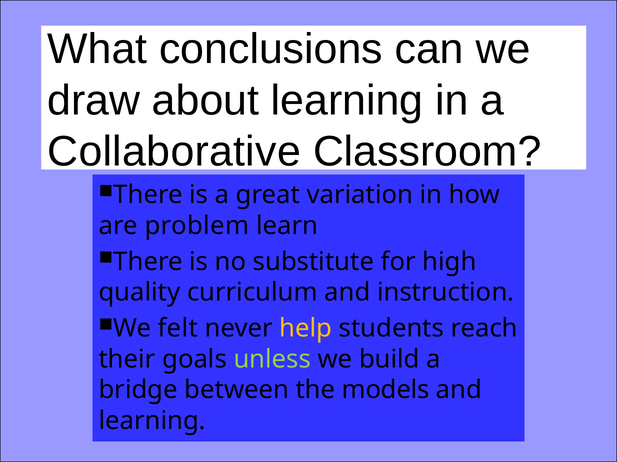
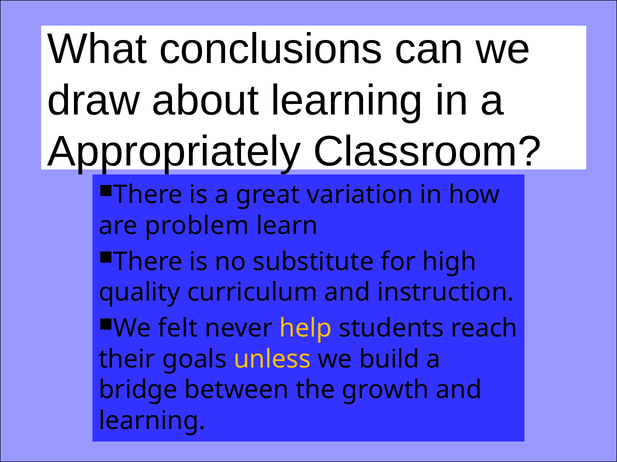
Collaborative: Collaborative -> Appropriately
unless colour: light green -> yellow
models: models -> growth
